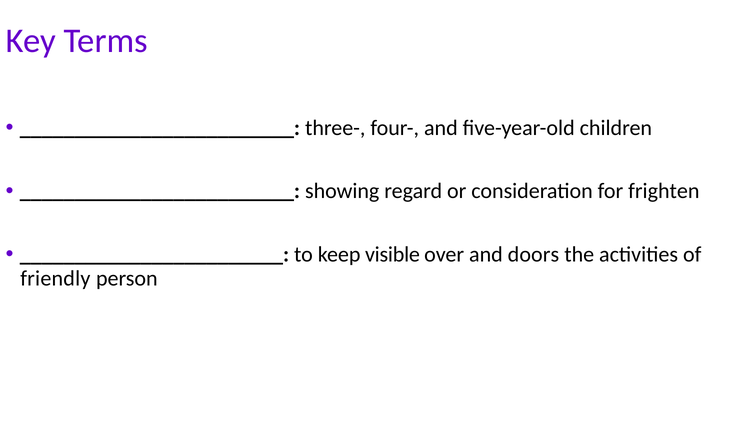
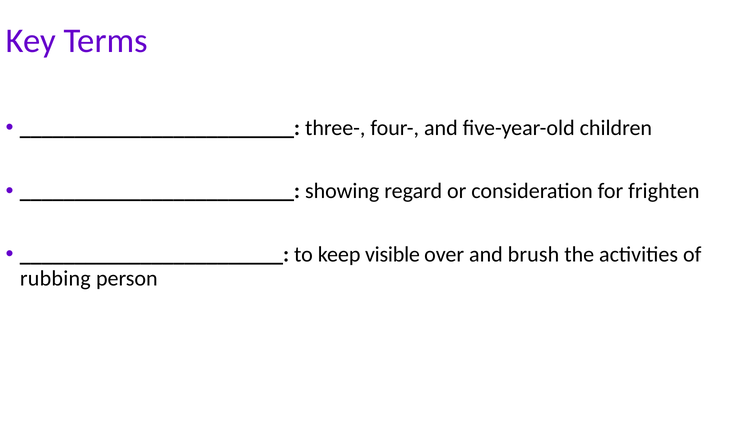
doors: doors -> brush
friendly: friendly -> rubbing
